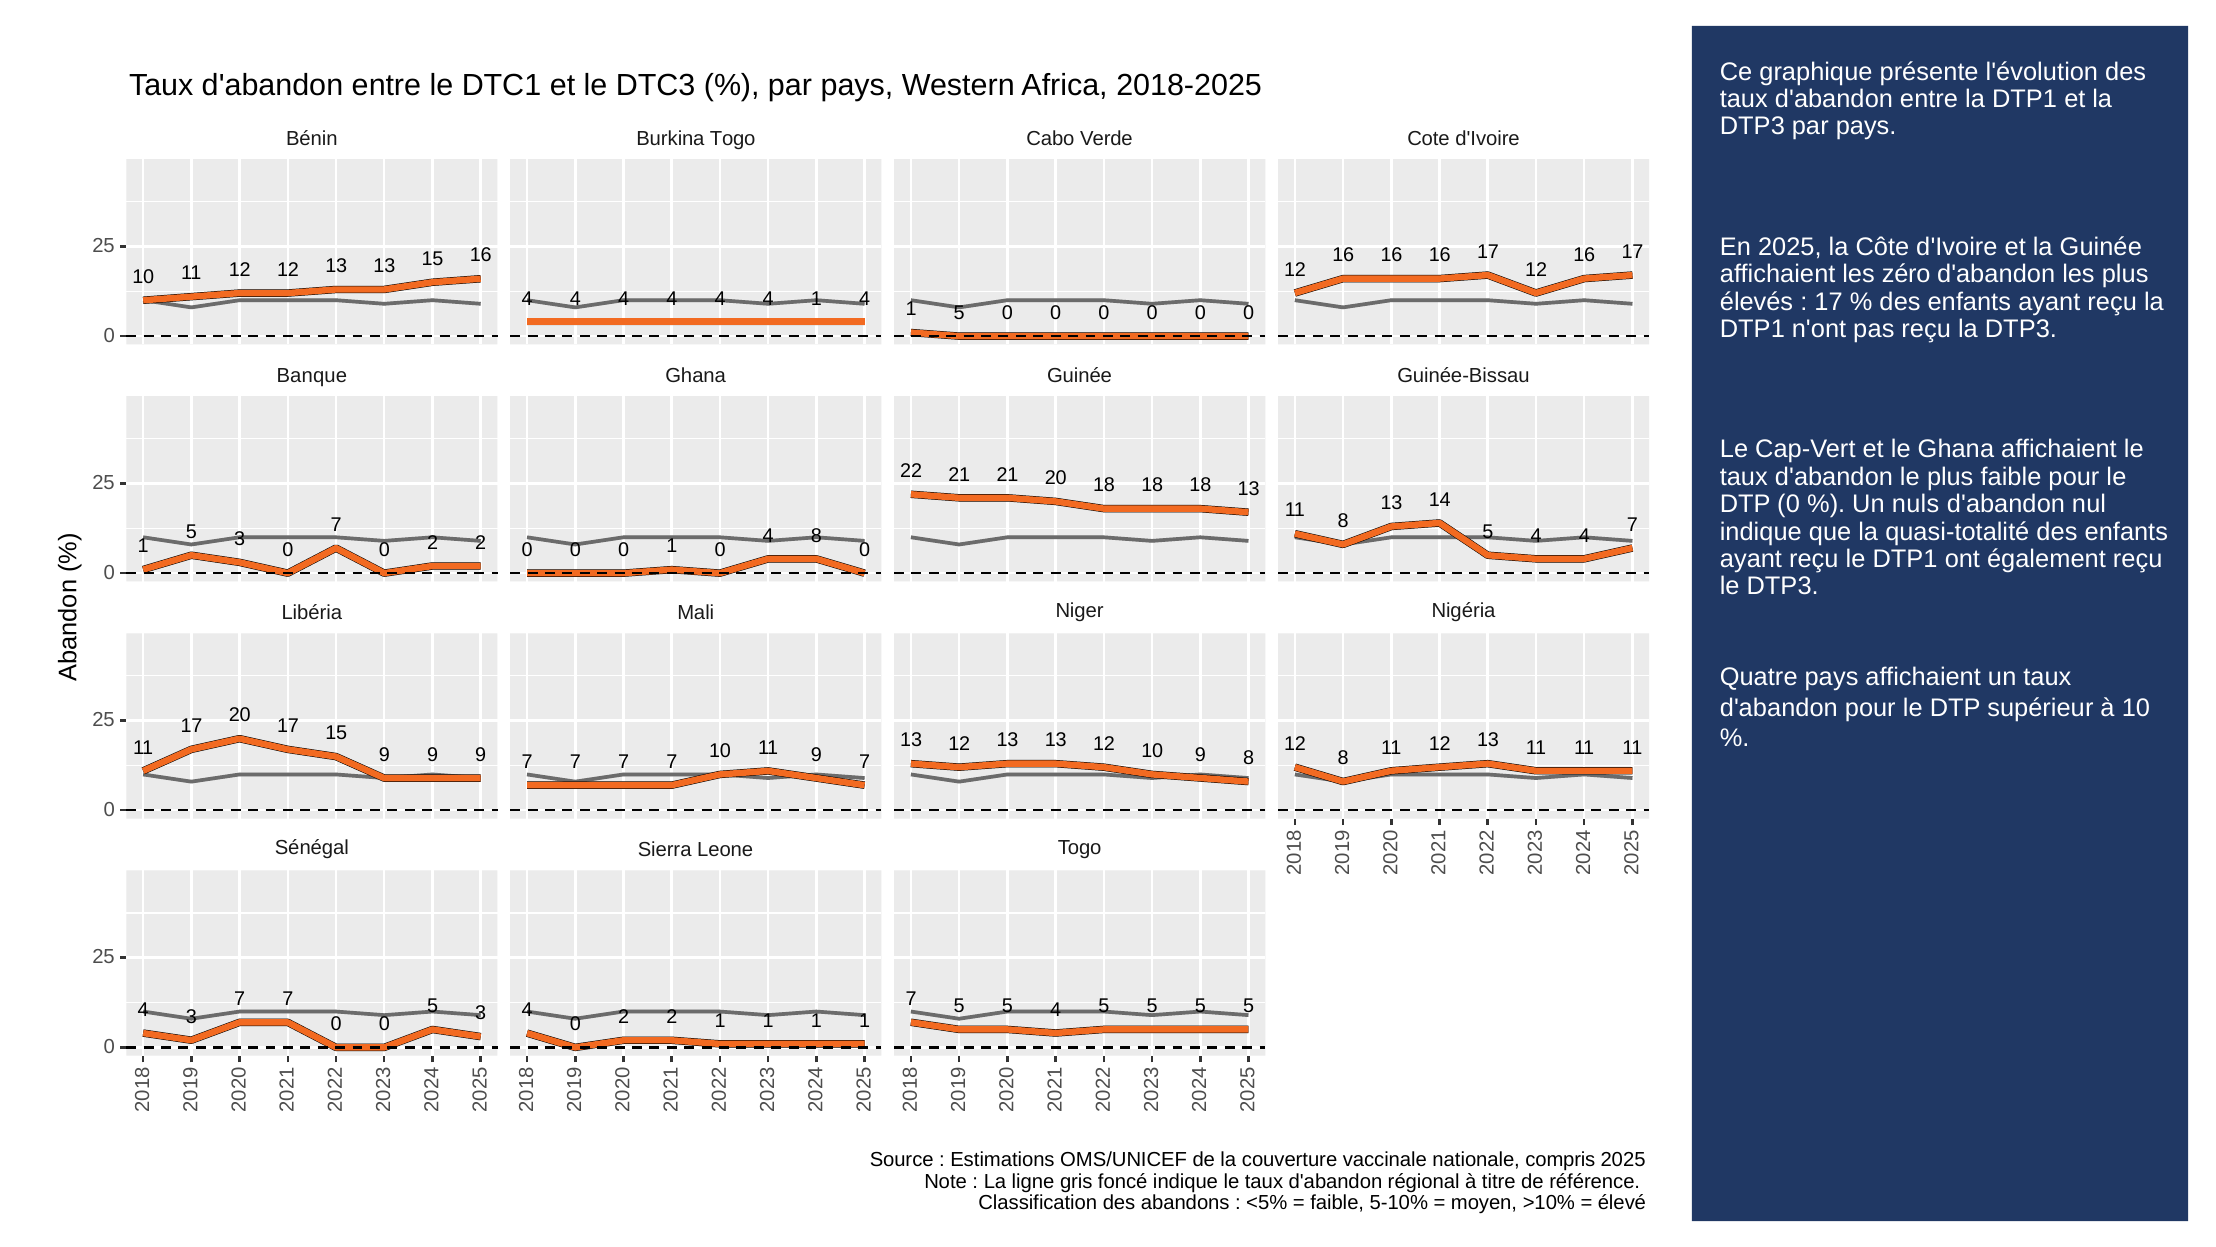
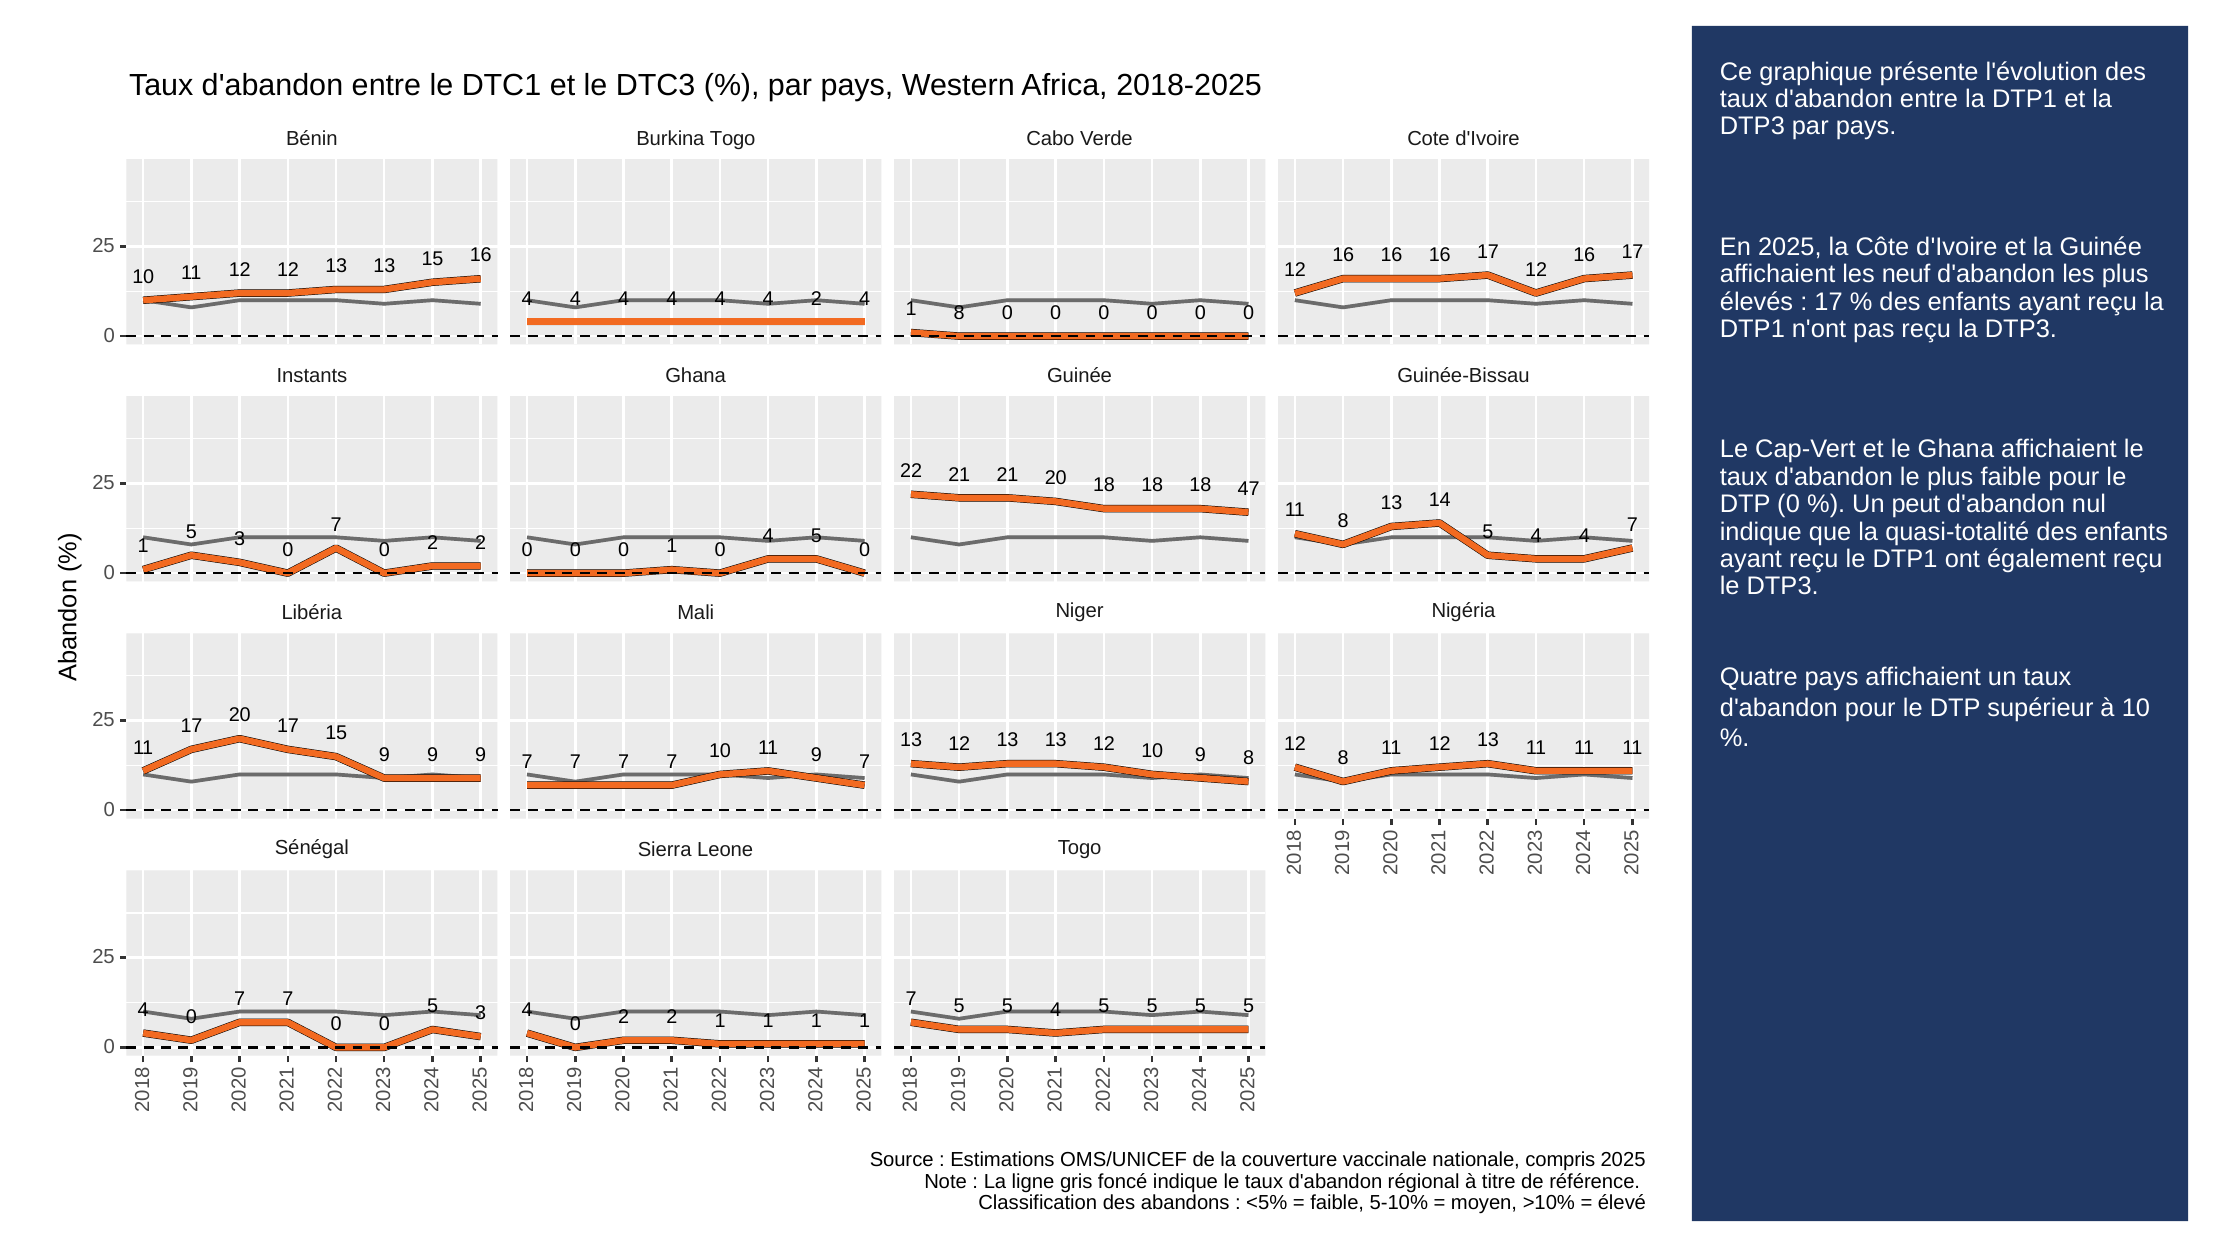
zéro: zéro -> neuf
4 4 1: 1 -> 2
5 at (959, 313): 5 -> 8
Banque: Banque -> Instants
18 13: 13 -> 47
nuls: nuls -> peut
8 at (816, 535): 8 -> 5
3 at (191, 1017): 3 -> 0
